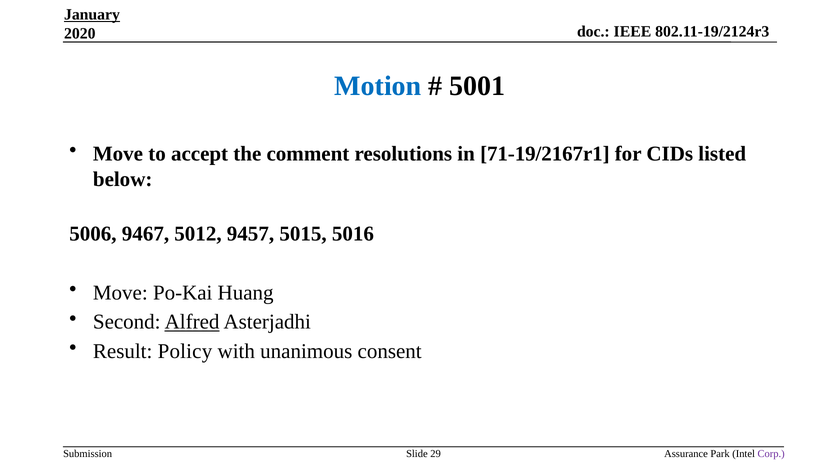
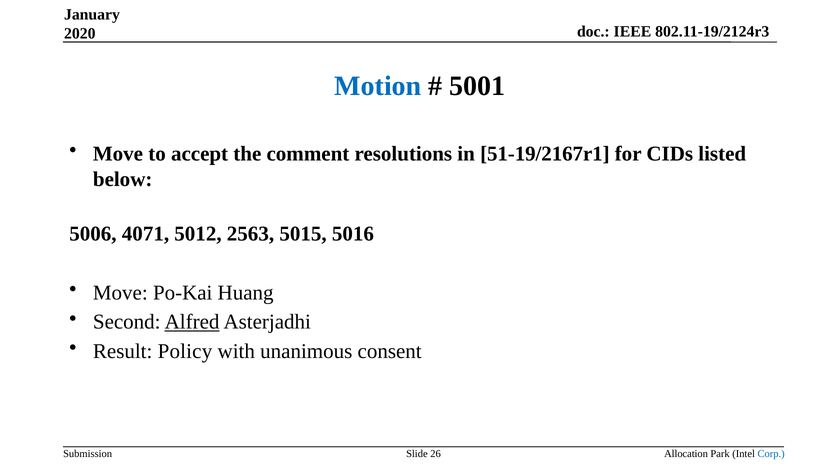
January underline: present -> none
71-19/2167r1: 71-19/2167r1 -> 51-19/2167r1
9467: 9467 -> 4071
9457: 9457 -> 2563
29: 29 -> 26
Assurance: Assurance -> Allocation
Corp colour: purple -> blue
